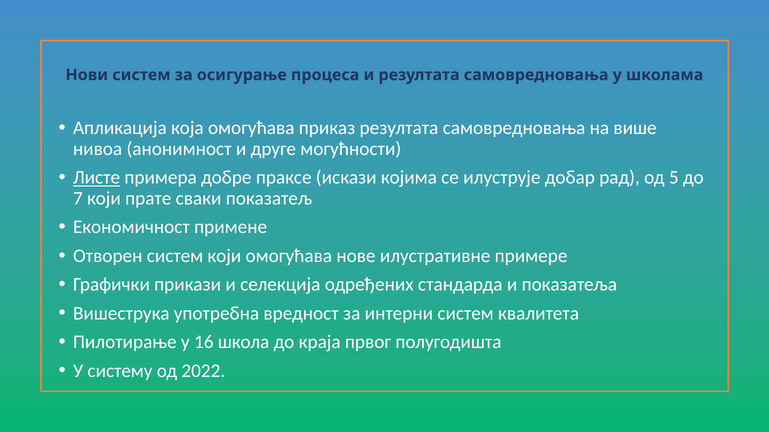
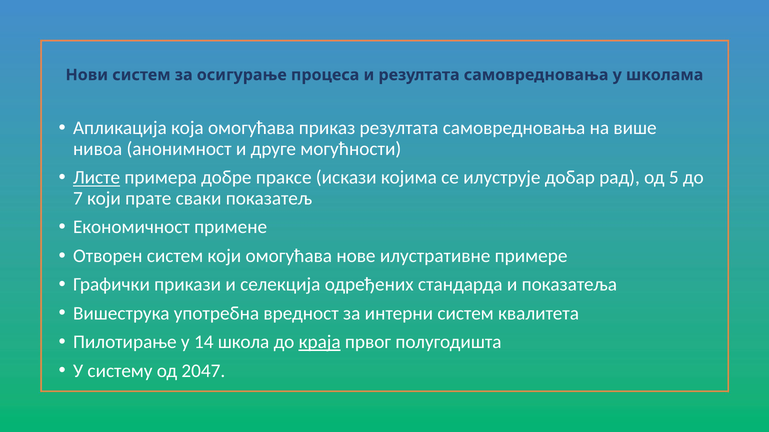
16: 16 -> 14
краја underline: none -> present
2022: 2022 -> 2047
